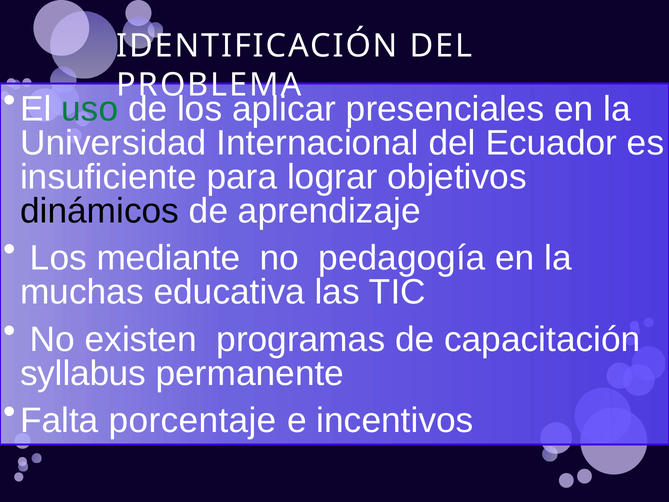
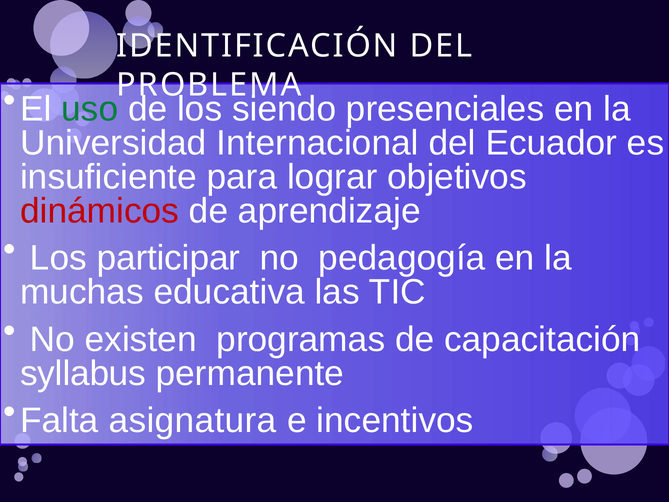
aplicar: aplicar -> siendo
dinámicos colour: black -> red
mediante: mediante -> participar
porcentaje: porcentaje -> asignatura
